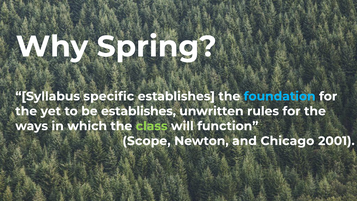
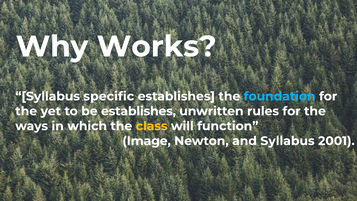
Spring: Spring -> Works
class colour: light green -> yellow
Scope: Scope -> Image
and Chicago: Chicago -> Syllabus
